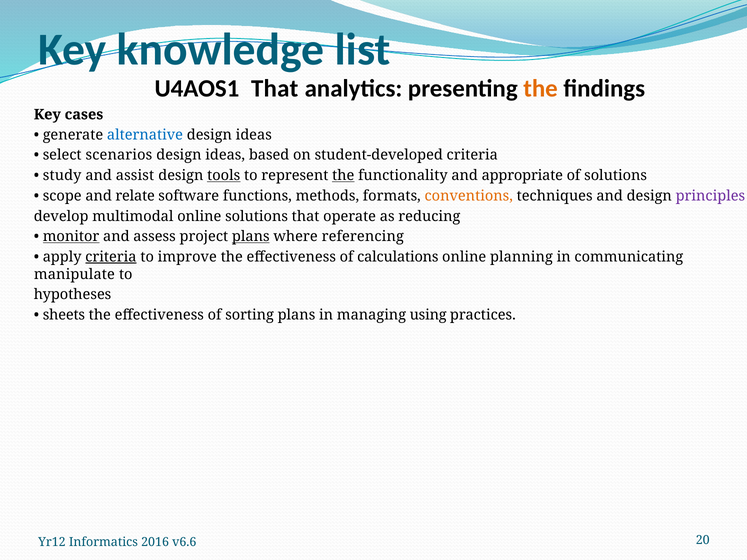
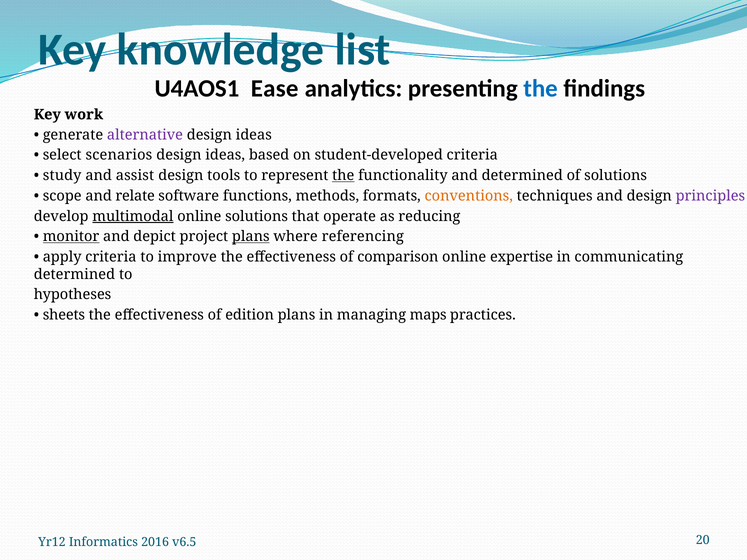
U4AOS1 That: That -> Ease
the at (541, 89) colour: orange -> blue
cases: cases -> work
alternative colour: blue -> purple
tools underline: present -> none
and appropriate: appropriate -> determined
multimodal underline: none -> present
assess: assess -> depict
criteria at (111, 257) underline: present -> none
calculations: calculations -> comparison
planning: planning -> expertise
manipulate at (74, 274): manipulate -> determined
sorting: sorting -> edition
using: using -> maps
v6.6: v6.6 -> v6.5
